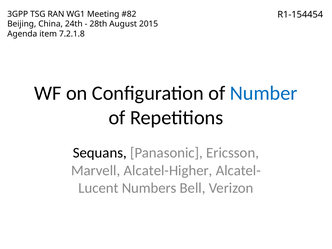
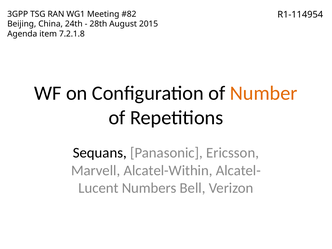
R1-154454: R1-154454 -> R1-114954
Number colour: blue -> orange
Alcatel-Higher: Alcatel-Higher -> Alcatel-Within
